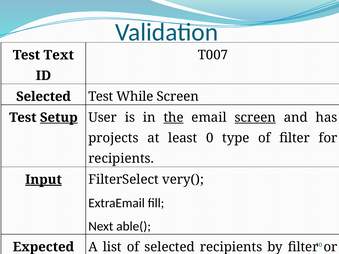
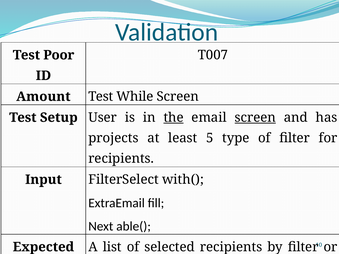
Text: Text -> Poor
Selected at (44, 97): Selected -> Amount
Setup underline: present -> none
0: 0 -> 5
Input underline: present -> none
very(: very( -> with(
